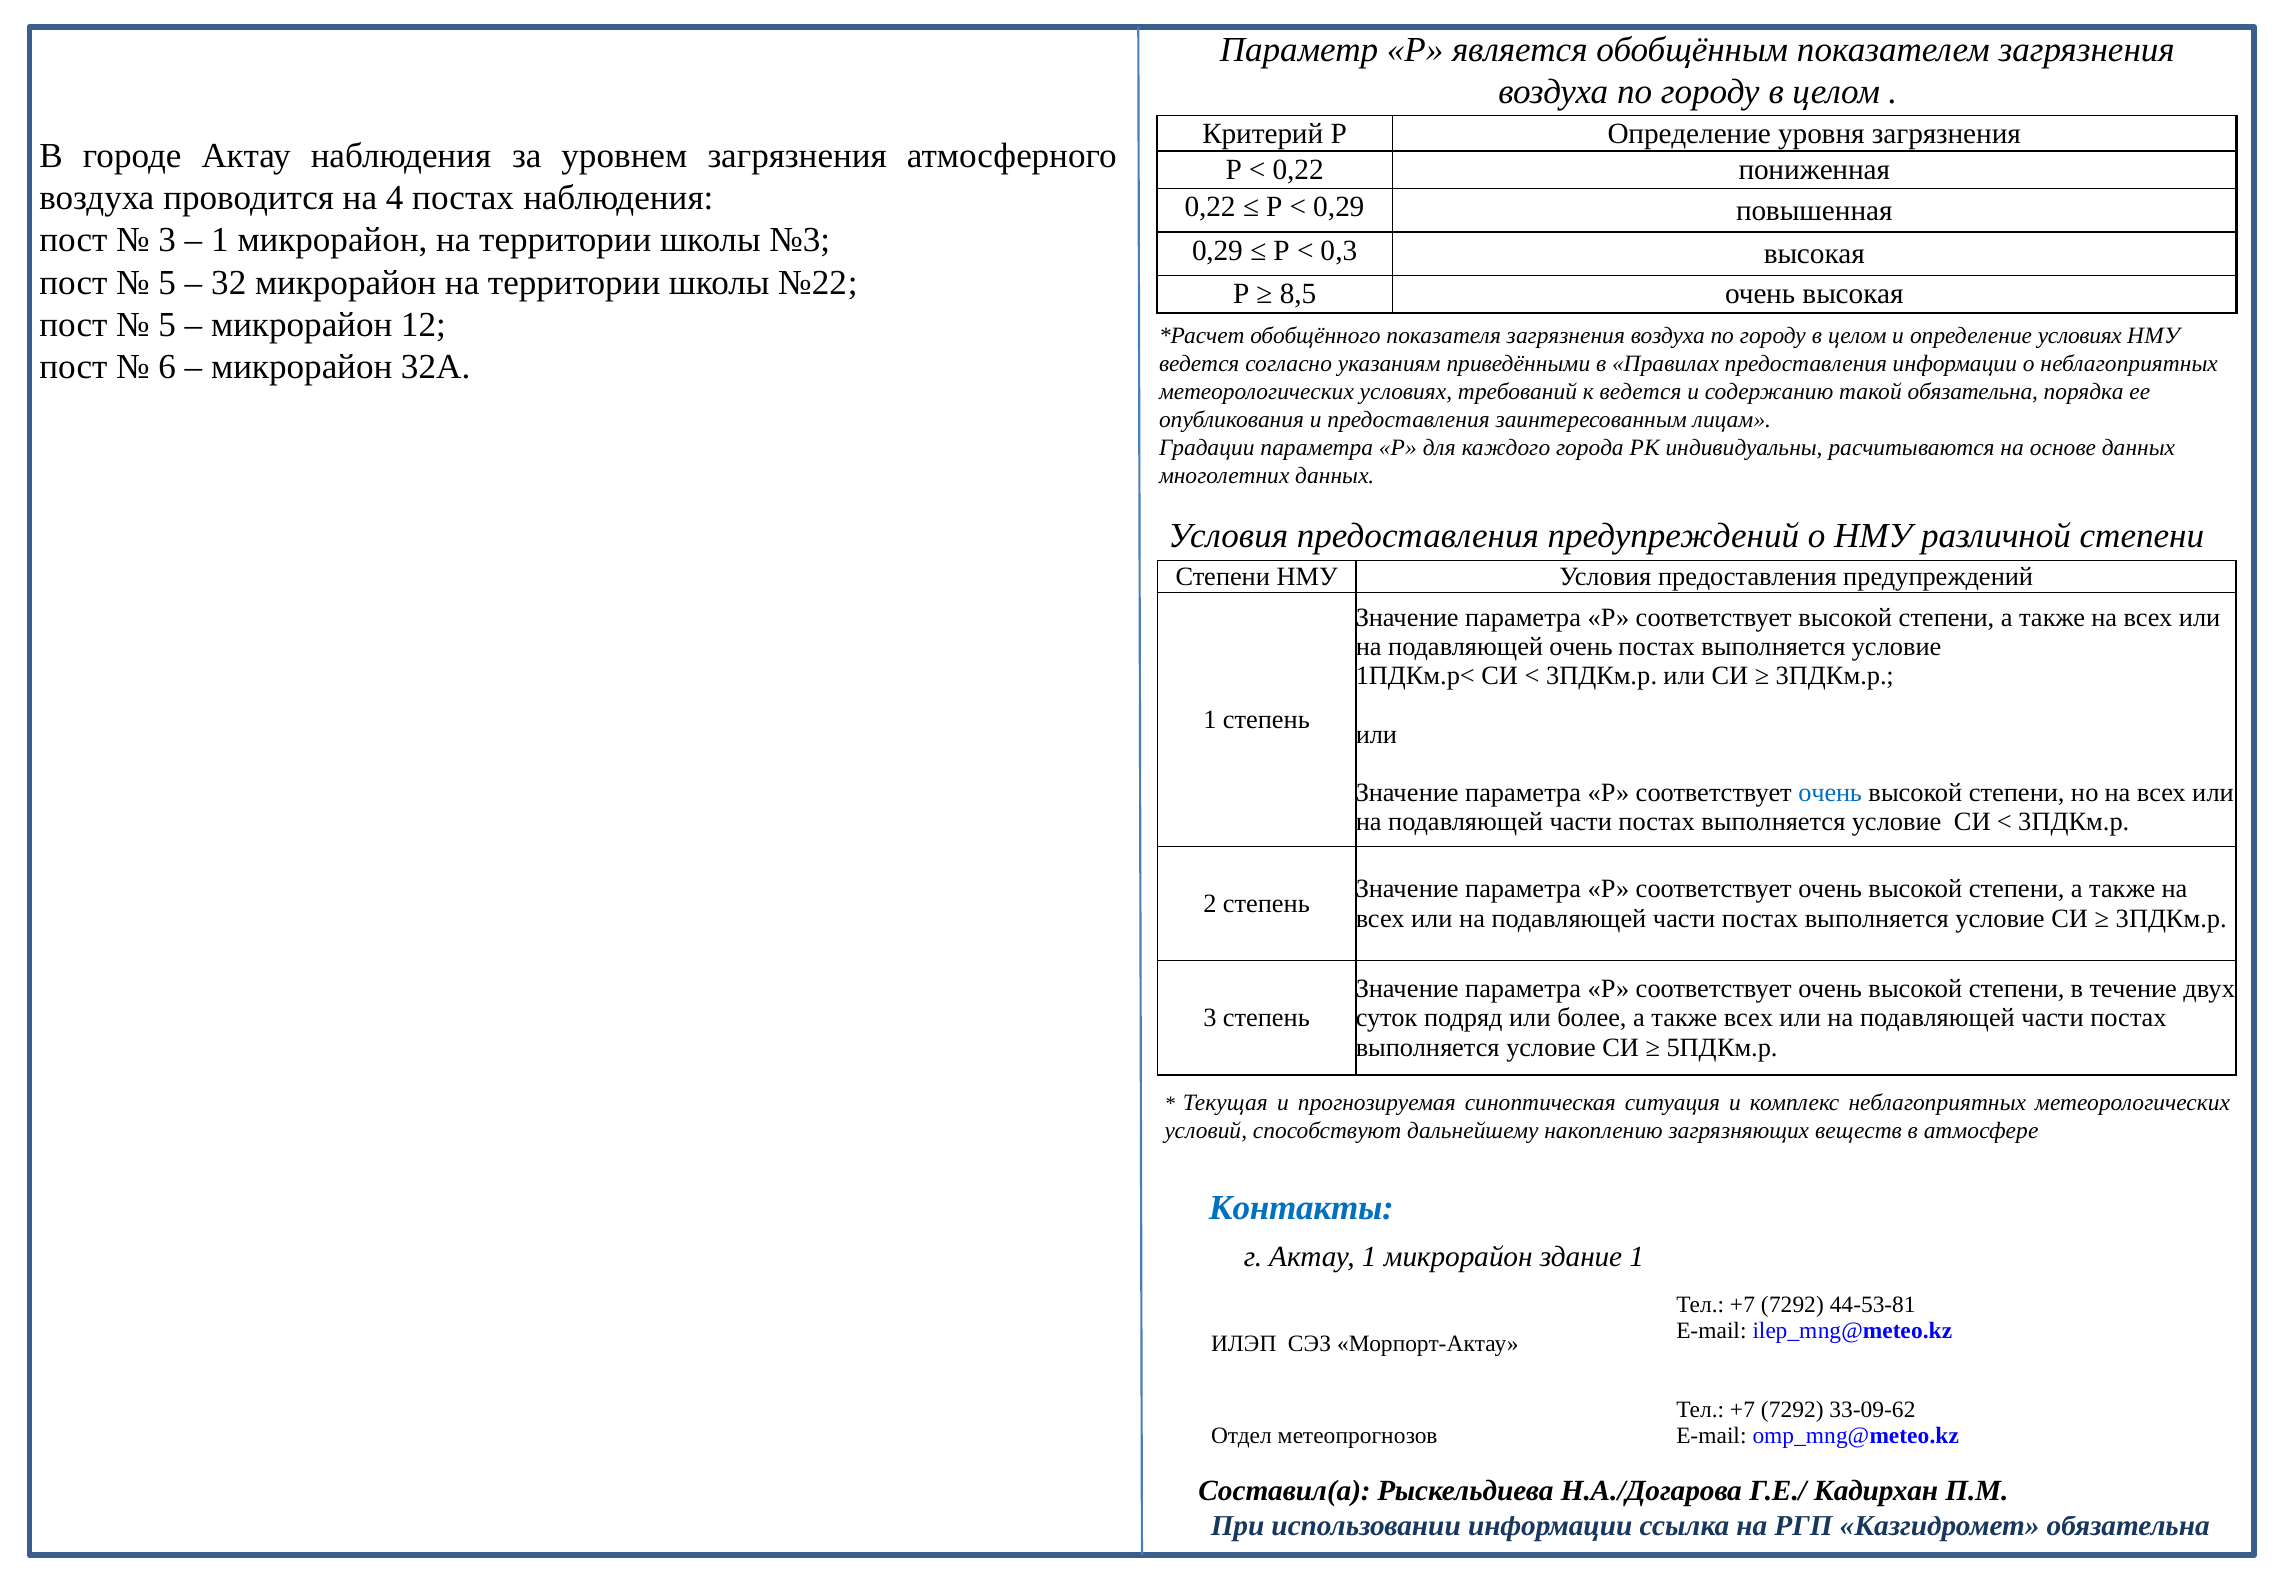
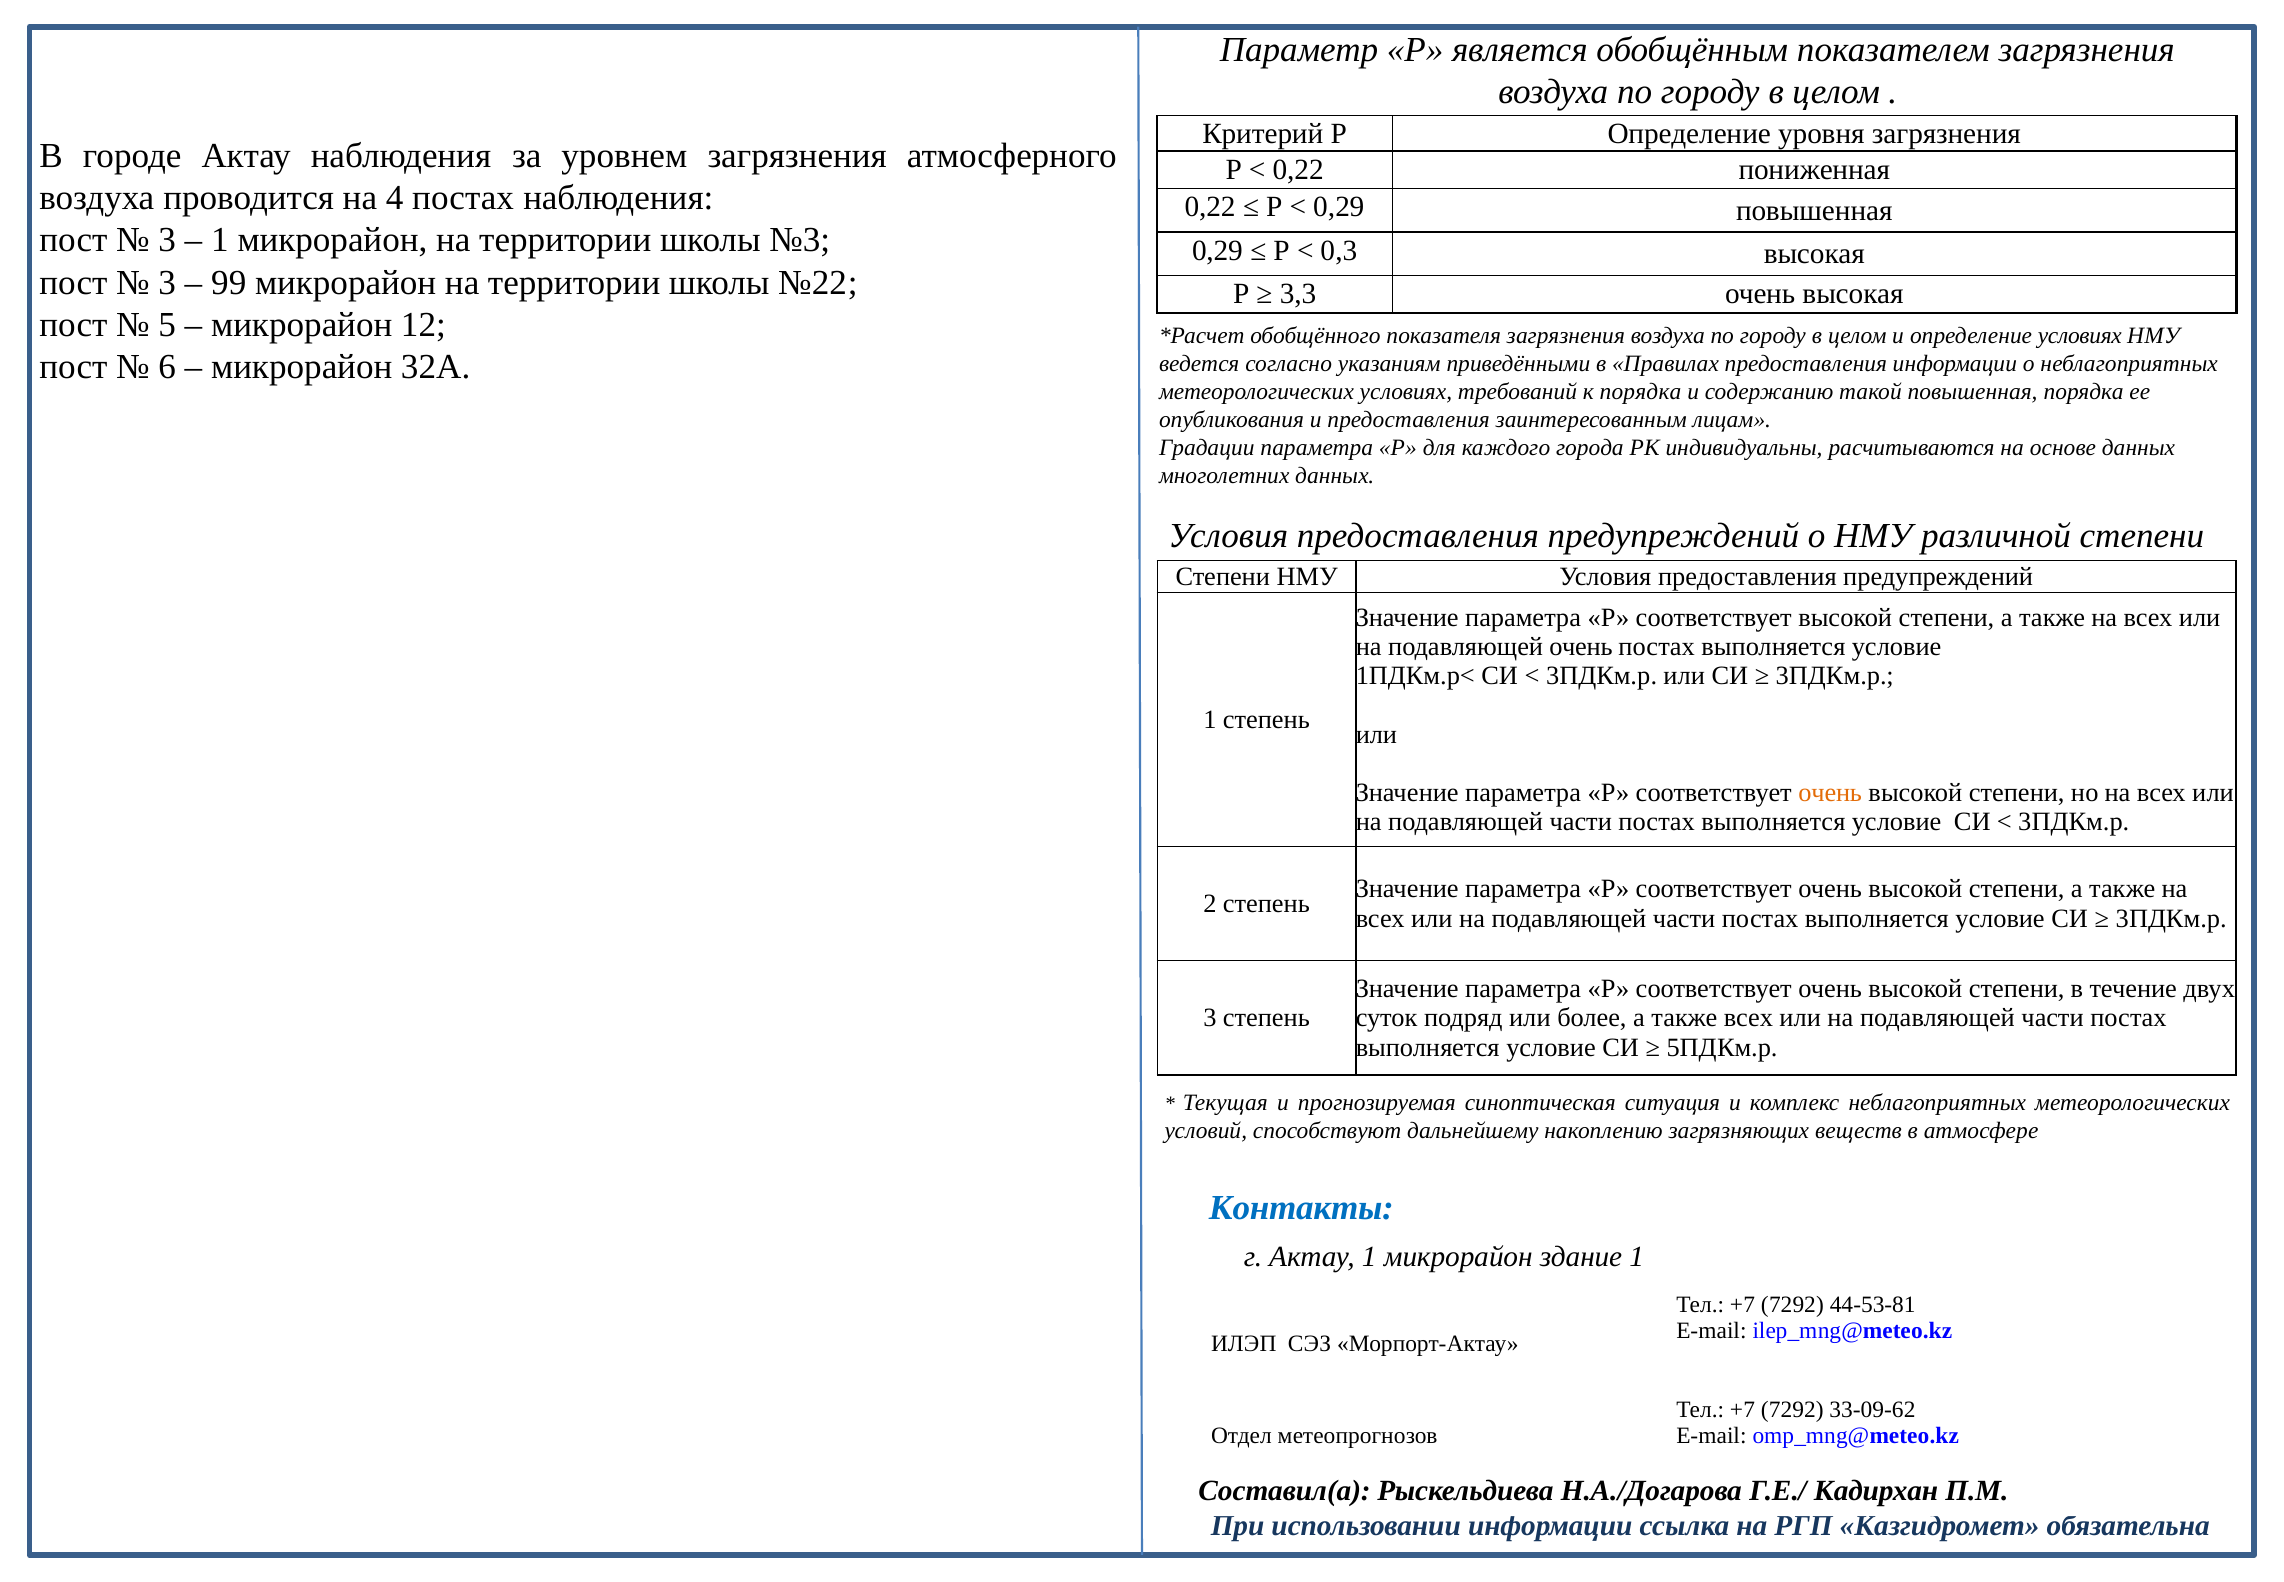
5 at (167, 282): 5 -> 3
32: 32 -> 99
8,5: 8,5 -> 3,3
к ведется: ведется -> порядка
такой обязательна: обязательна -> повышенная
очень at (1830, 792) colour: blue -> orange
